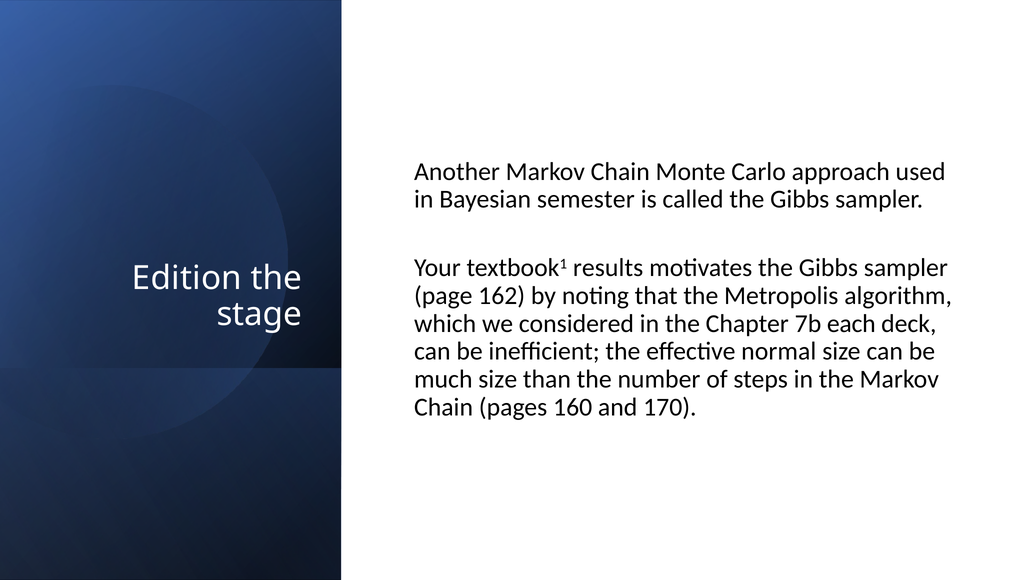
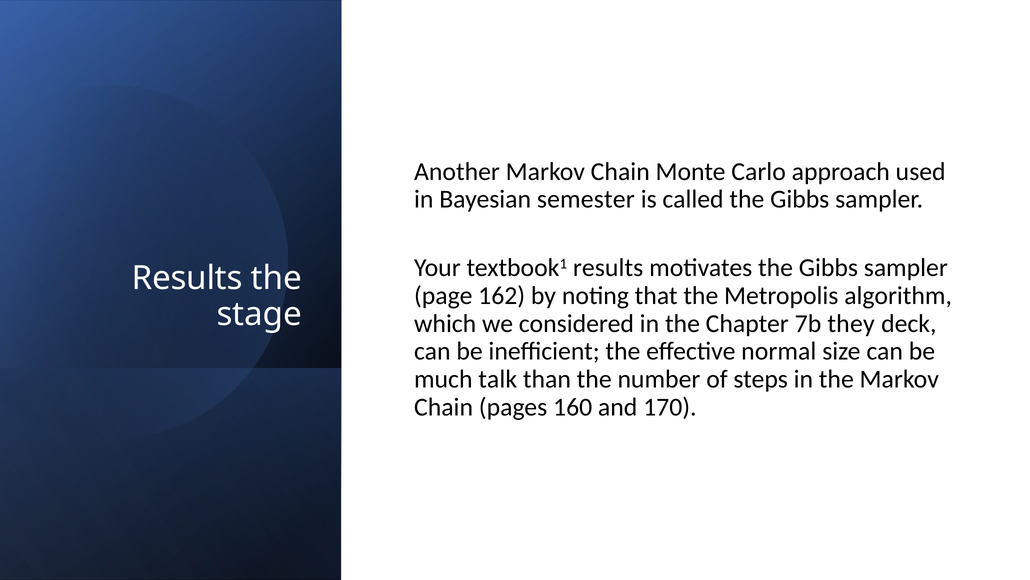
Edition at (187, 278): Edition -> Results
each: each -> they
much size: size -> talk
